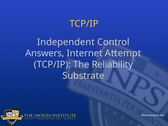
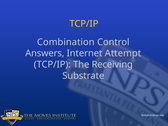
Independent: Independent -> Combination
Reliability: Reliability -> Receiving
